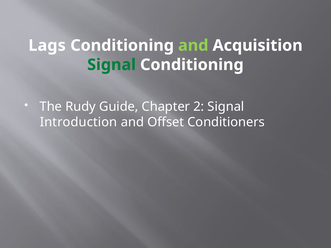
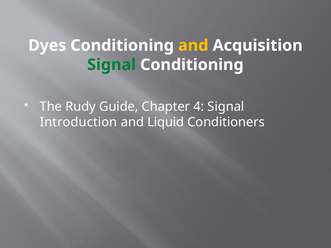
Lags: Lags -> Dyes
and at (193, 45) colour: light green -> yellow
2: 2 -> 4
Offset: Offset -> Liquid
